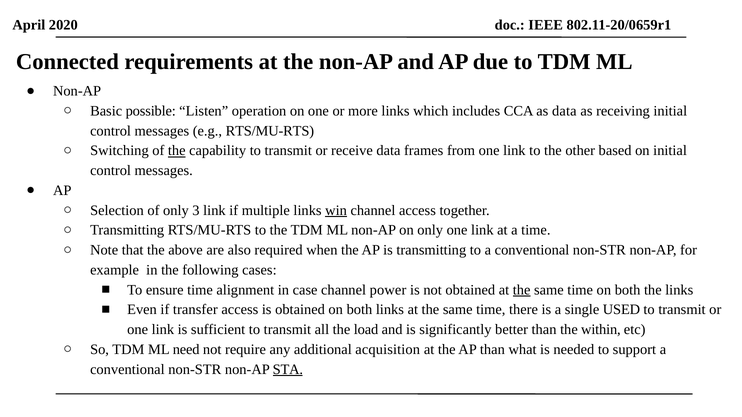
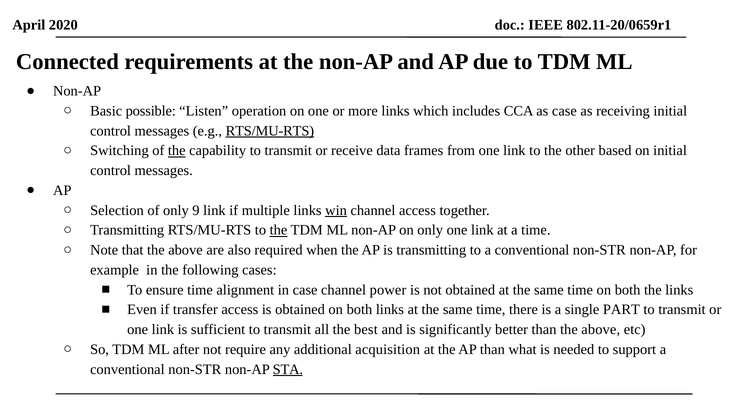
as data: data -> case
RTS/MU-RTS at (270, 131) underline: none -> present
3: 3 -> 9
the at (279, 230) underline: none -> present
the at (522, 290) underline: present -> none
USED: USED -> PART
load: load -> best
than the within: within -> above
need: need -> after
